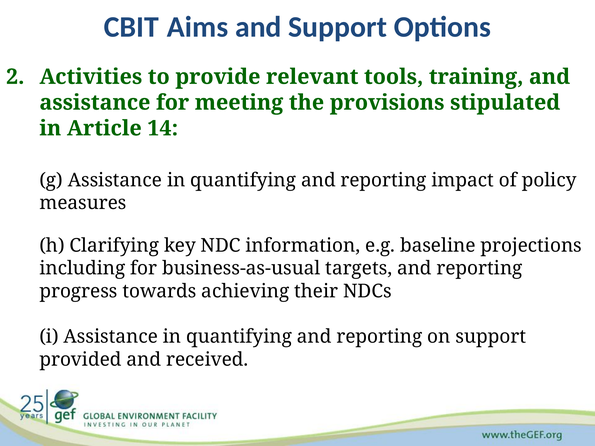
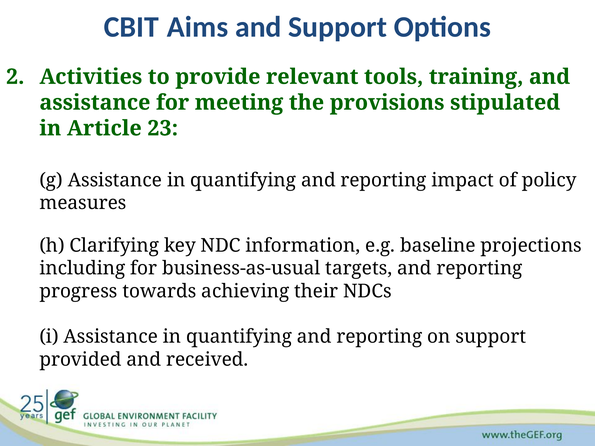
14: 14 -> 23
